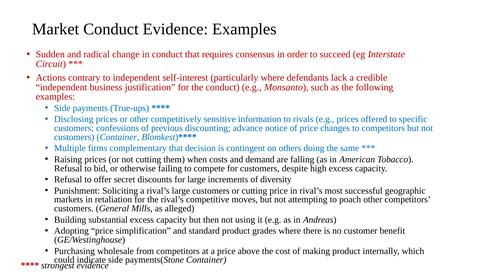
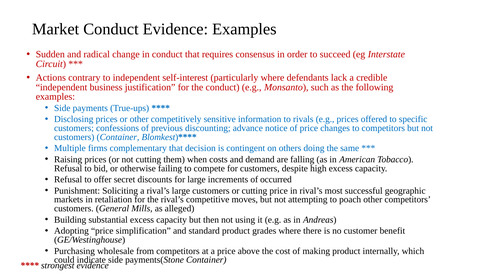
diversity: diversity -> occurred
